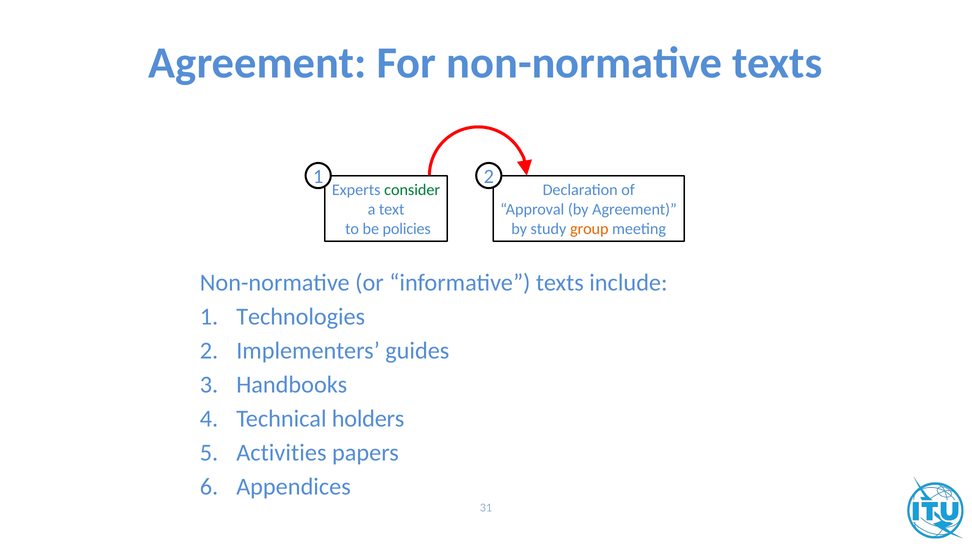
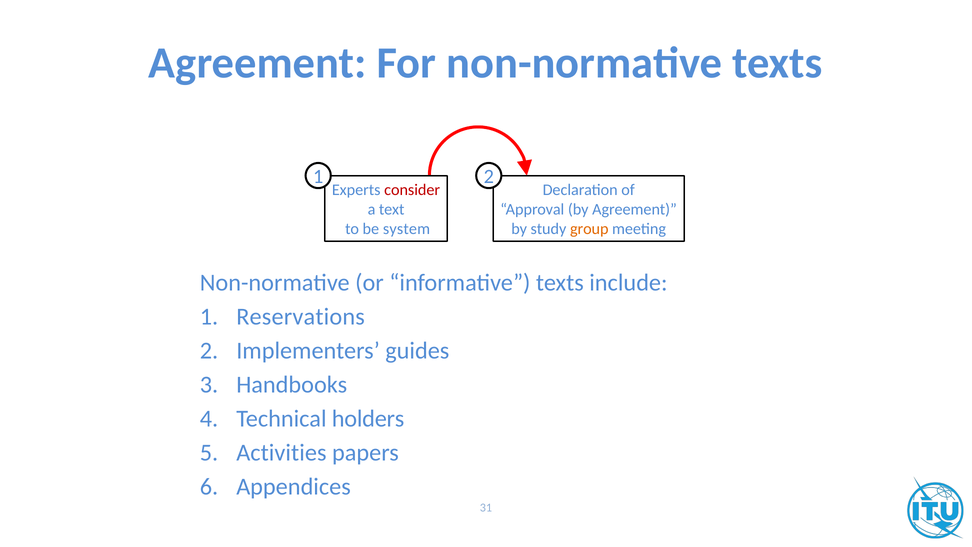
consider colour: green -> red
policies: policies -> system
Technologies: Technologies -> Reservations
